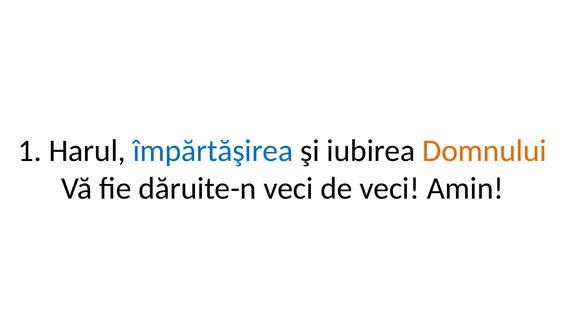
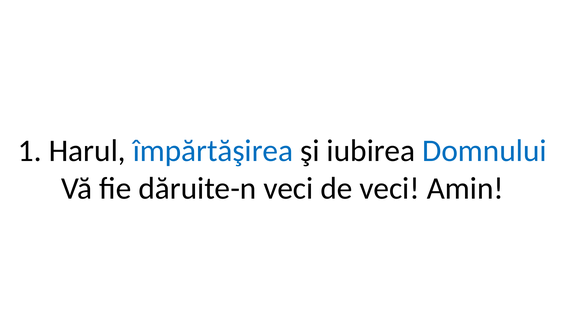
Domnului colour: orange -> blue
